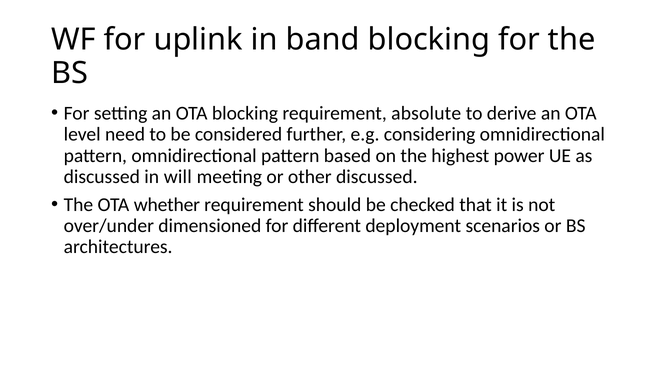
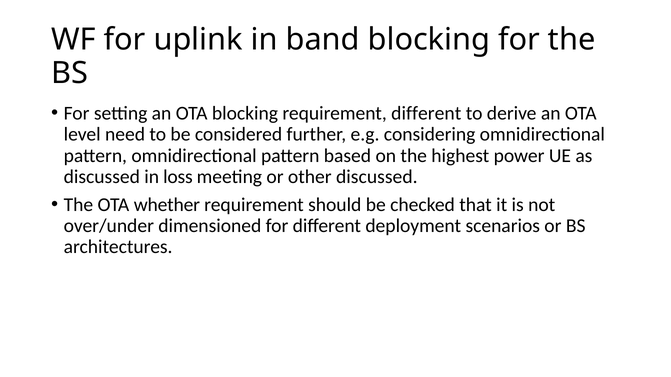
requirement absolute: absolute -> different
will: will -> loss
